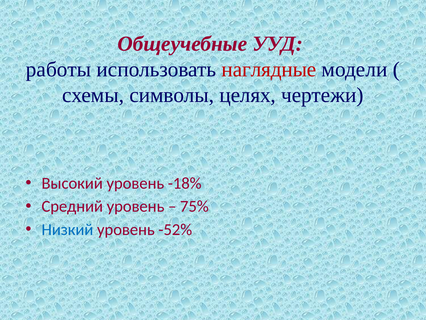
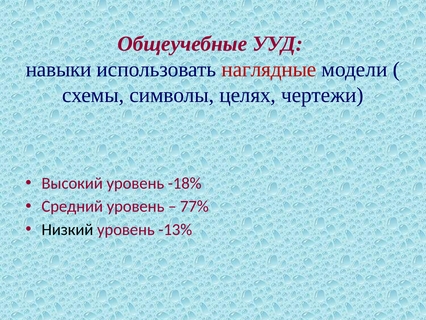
работы: работы -> навыки
75%: 75% -> 77%
Низкий colour: blue -> black
-52%: -52% -> -13%
